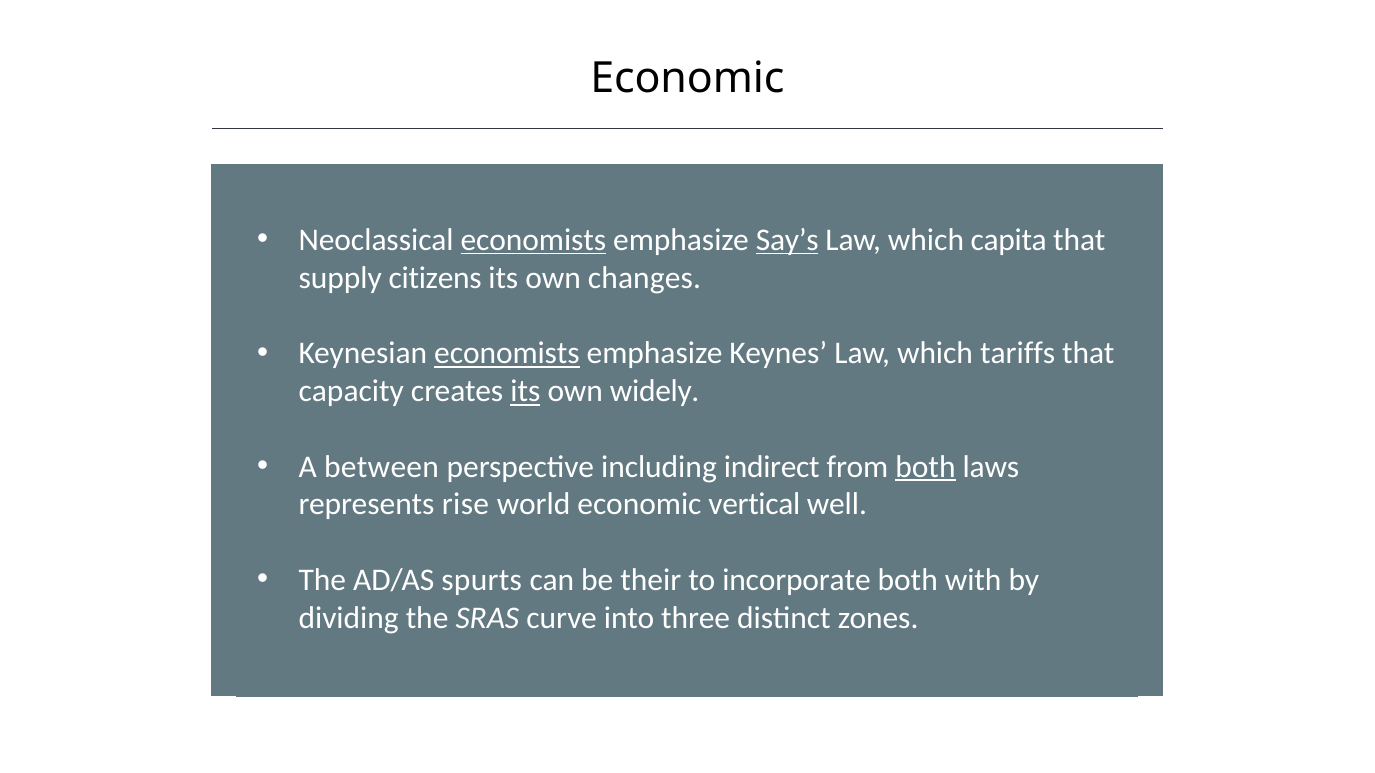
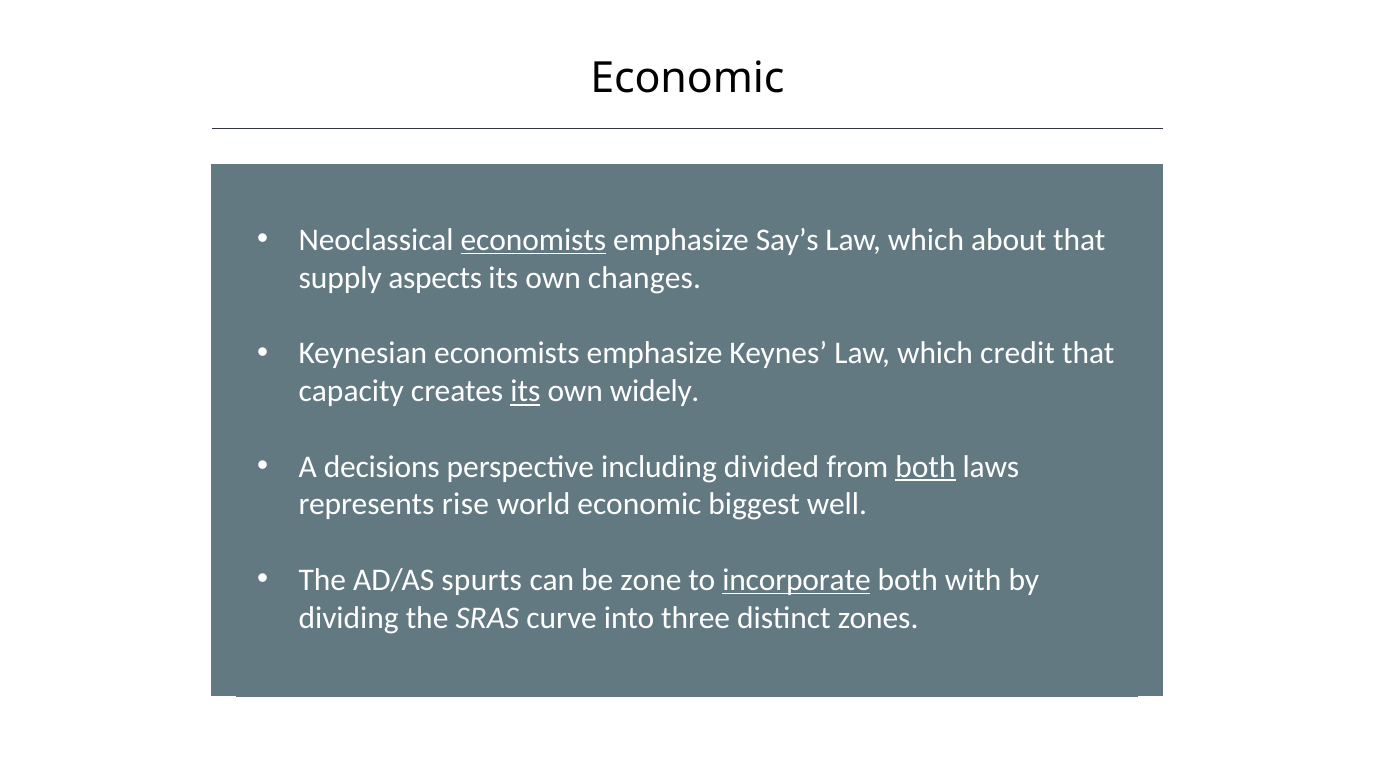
Say’s underline: present -> none
capita: capita -> about
citizens: citizens -> aspects
economists at (507, 354) underline: present -> none
tariffs: tariffs -> credit
between: between -> decisions
indirect: indirect -> divided
vertical: vertical -> biggest
their: their -> zone
incorporate underline: none -> present
